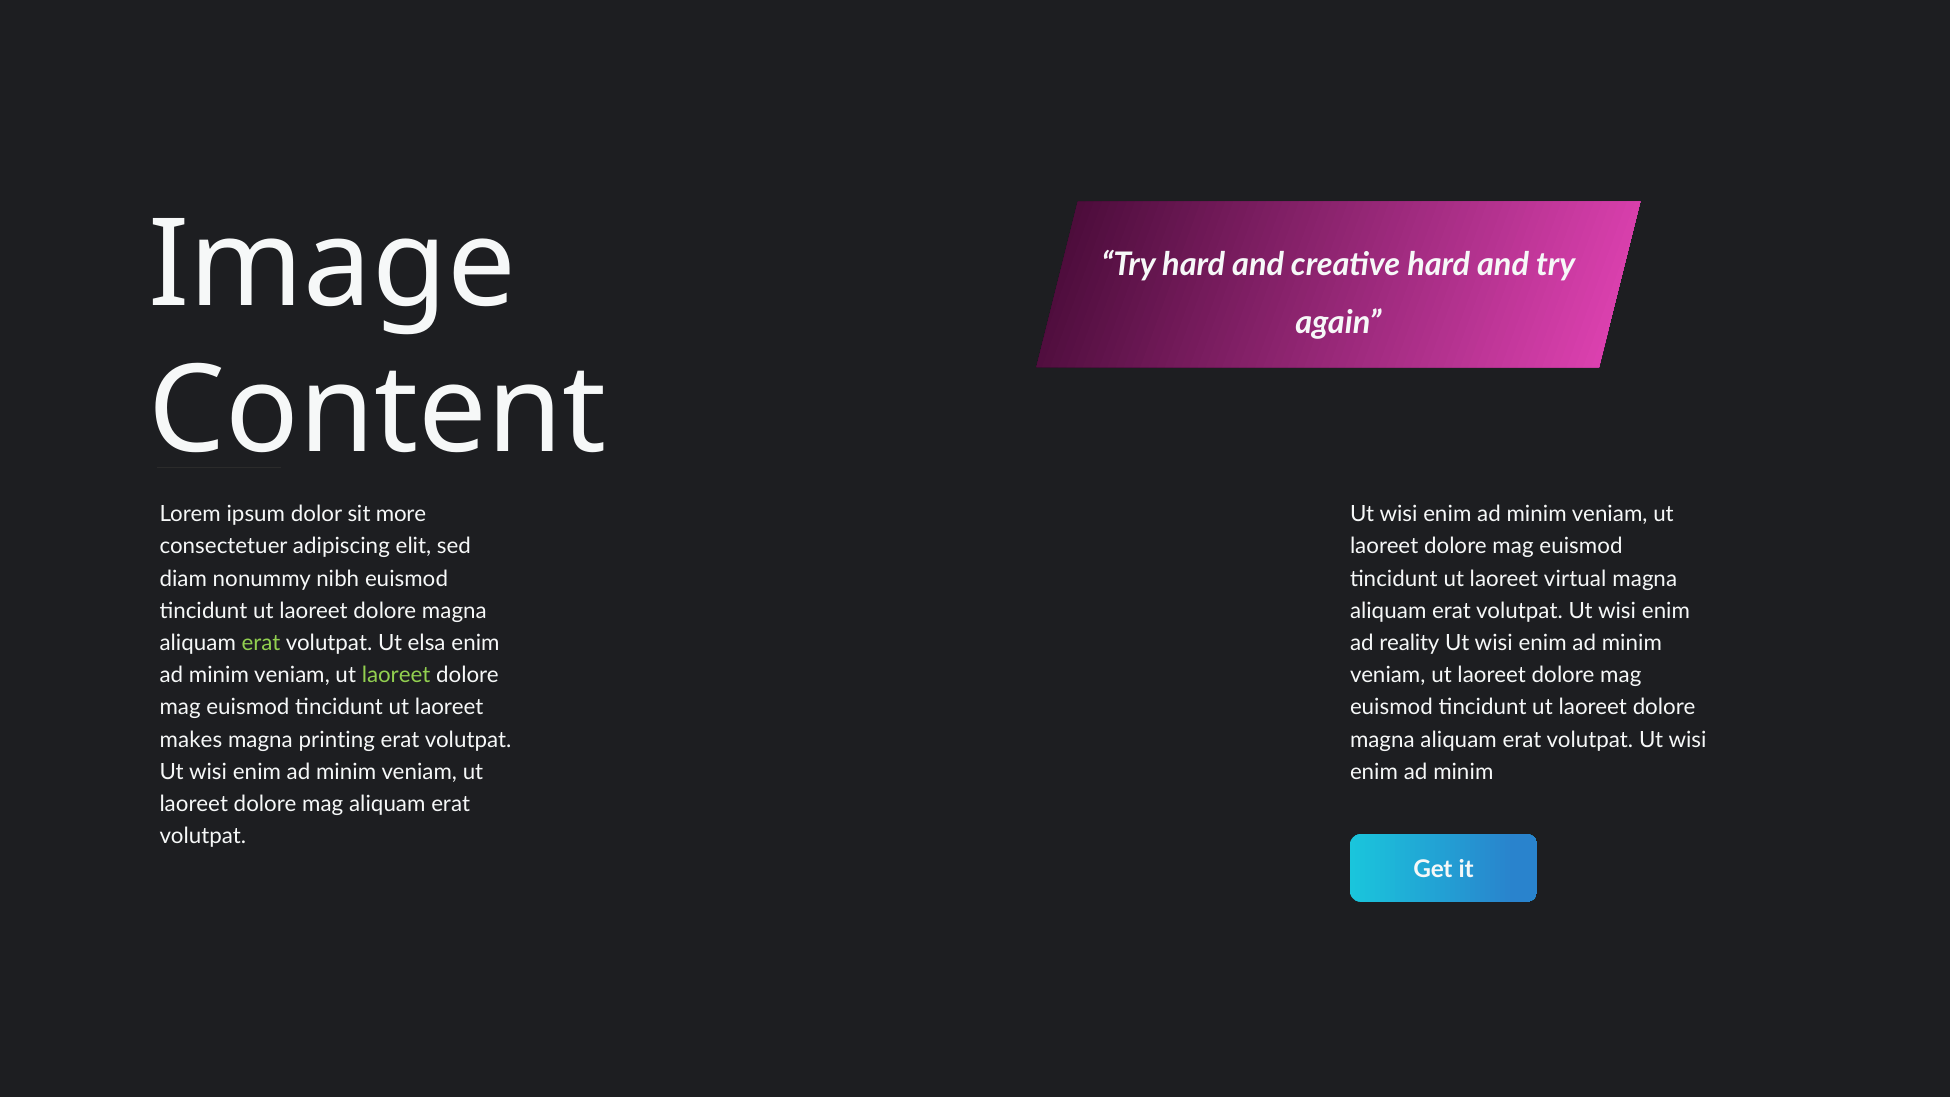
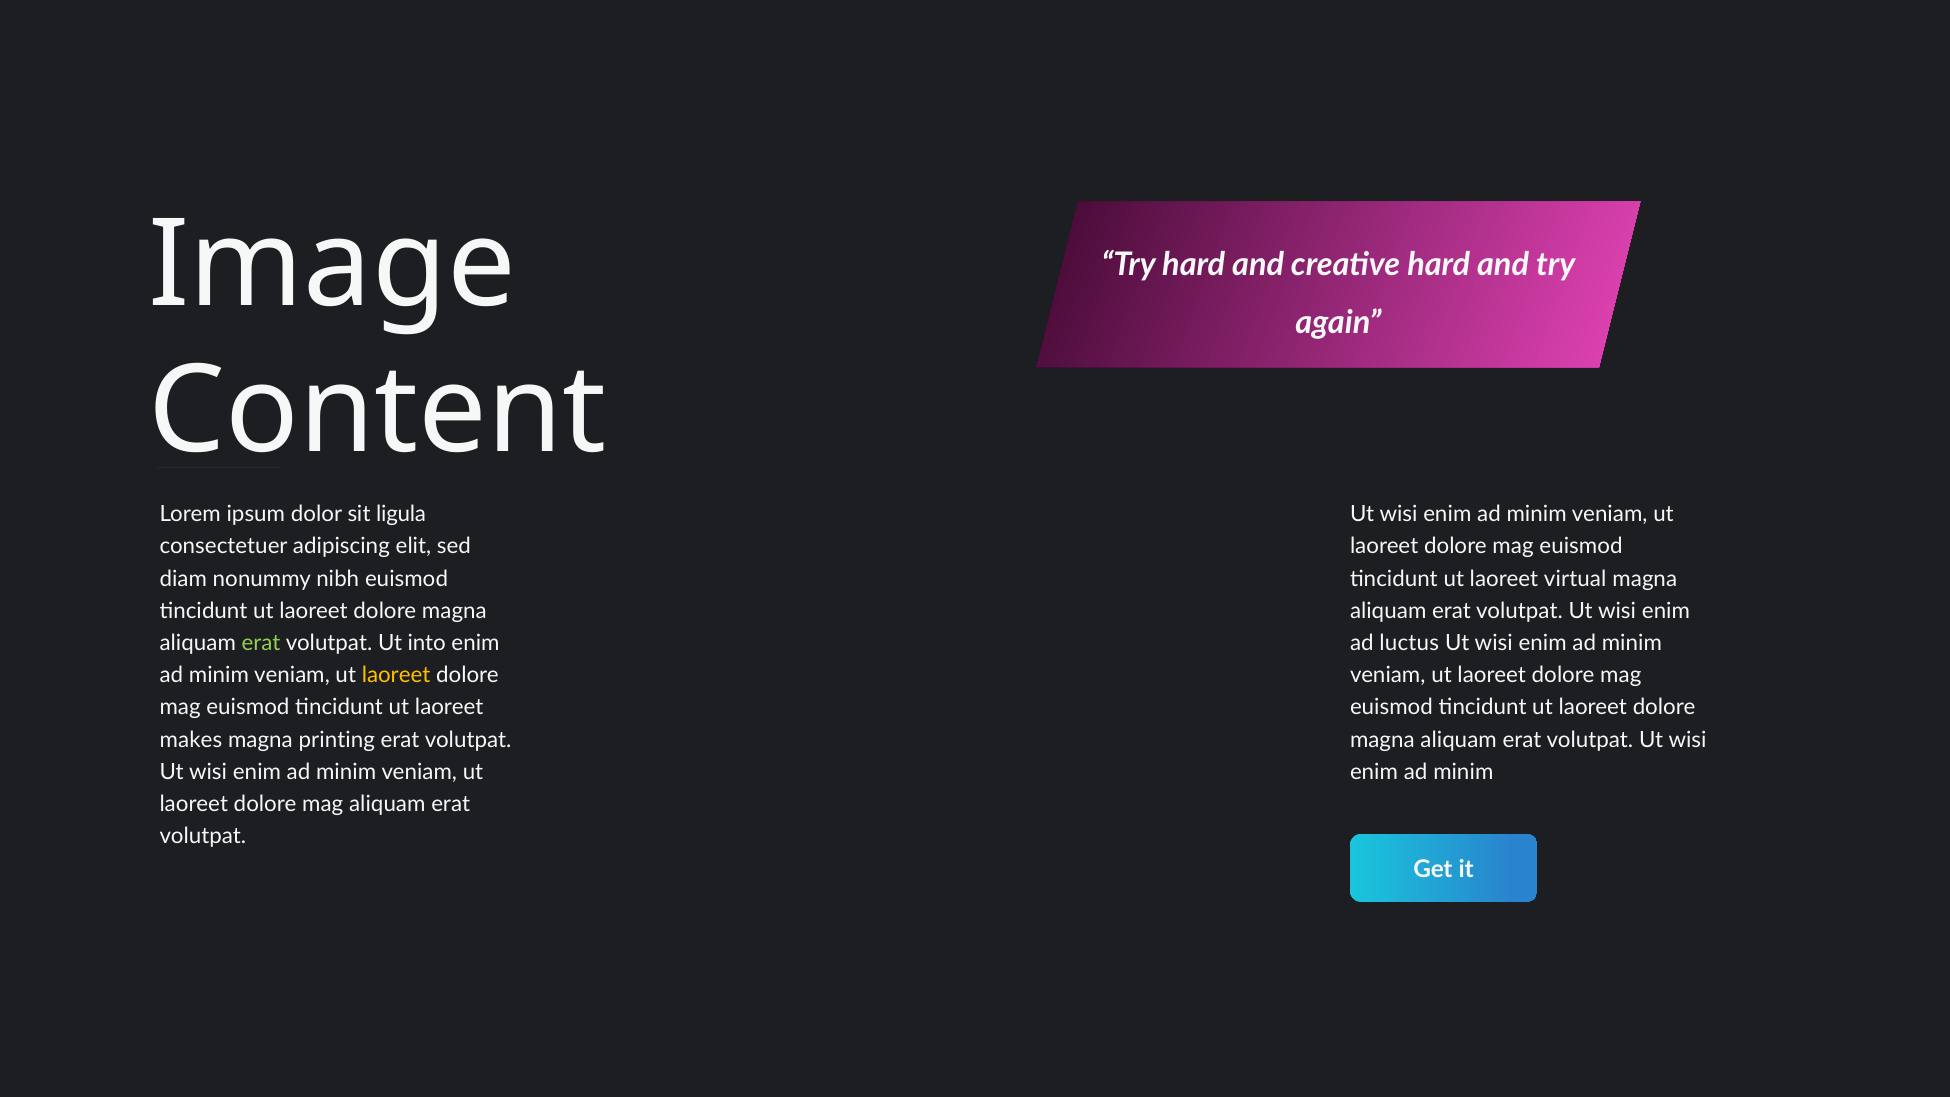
more: more -> ligula
elsa: elsa -> into
reality: reality -> luctus
laoreet at (396, 675) colour: light green -> yellow
